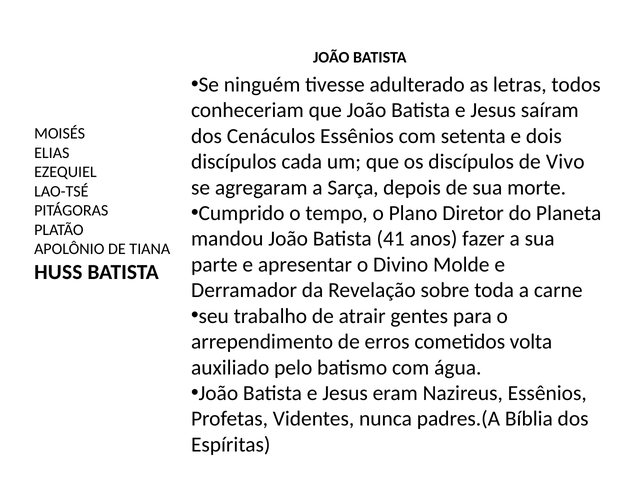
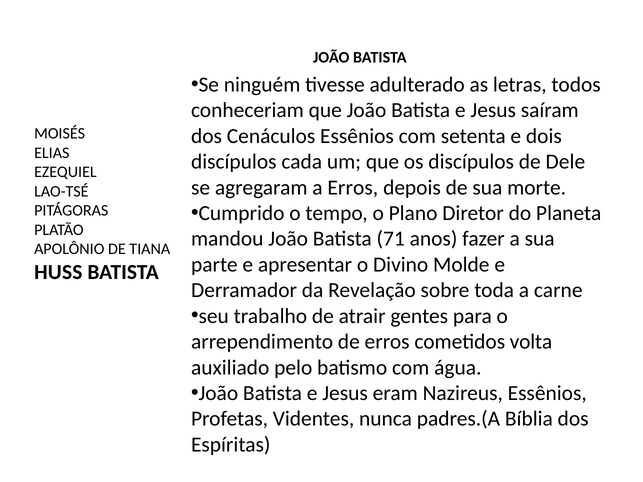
Vivo: Vivo -> Dele
a Sarça: Sarça -> Erros
41: 41 -> 71
